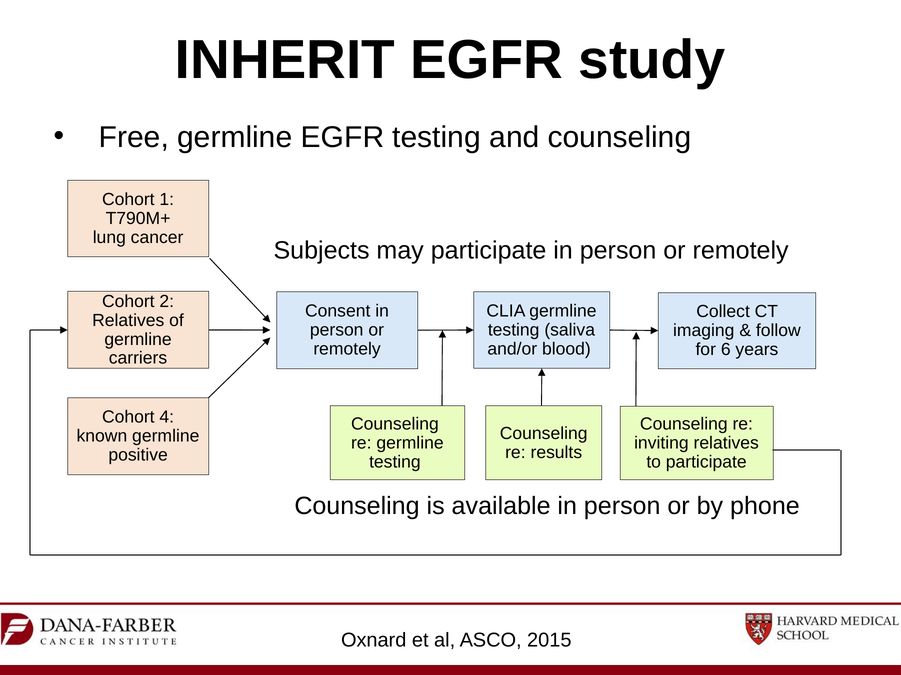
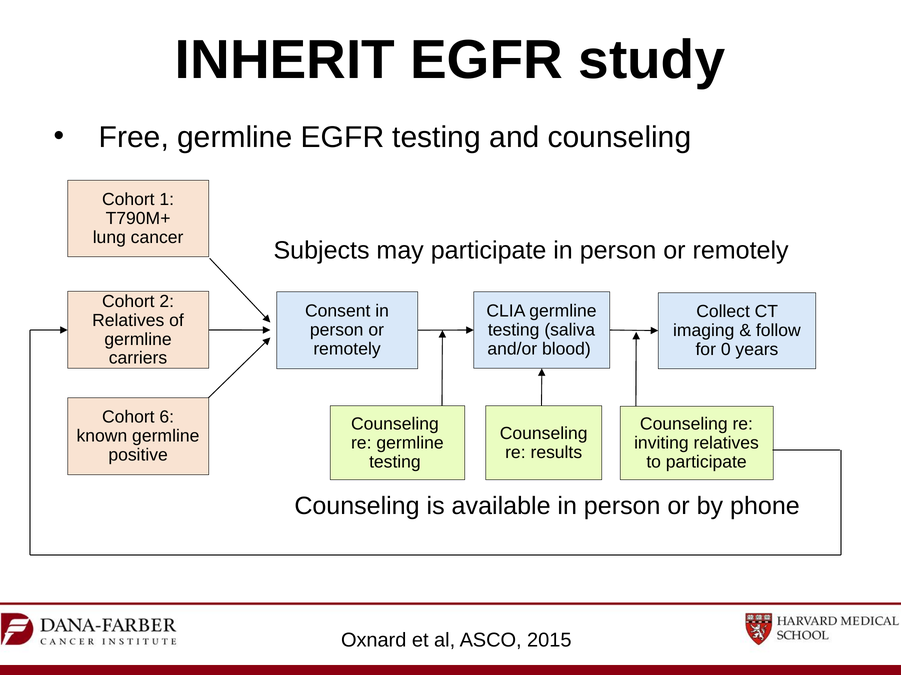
6: 6 -> 0
4: 4 -> 6
